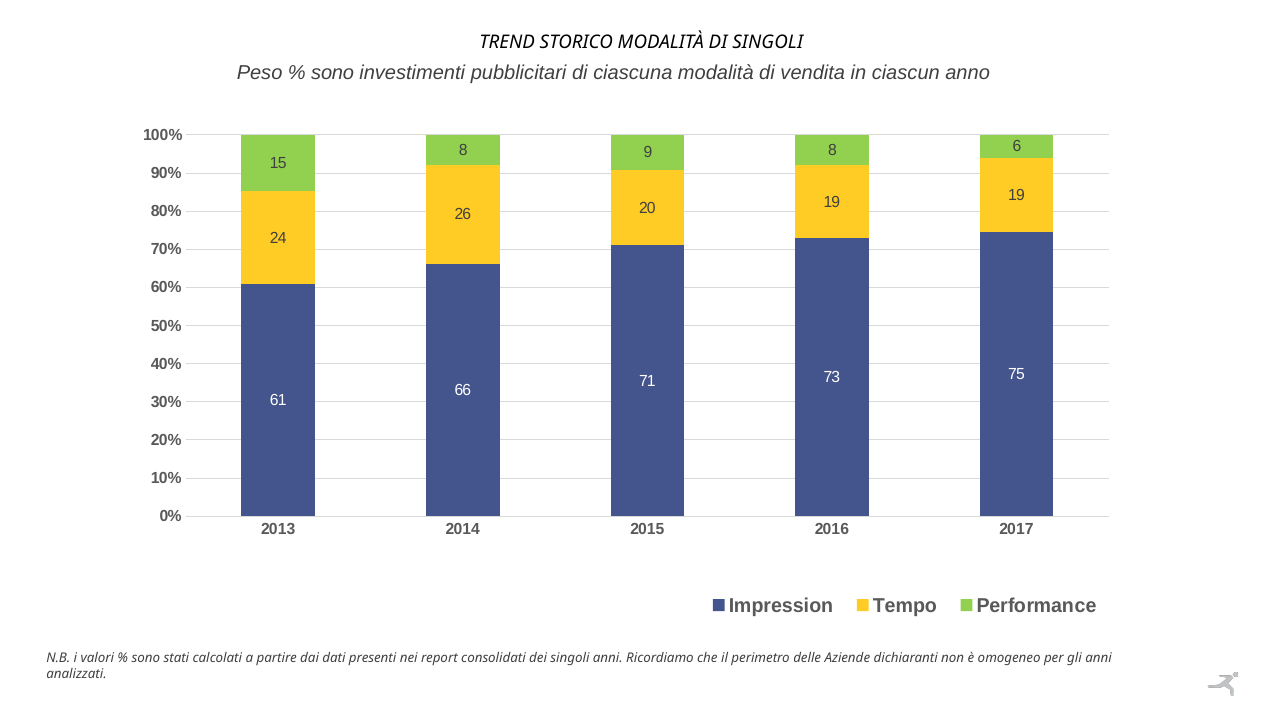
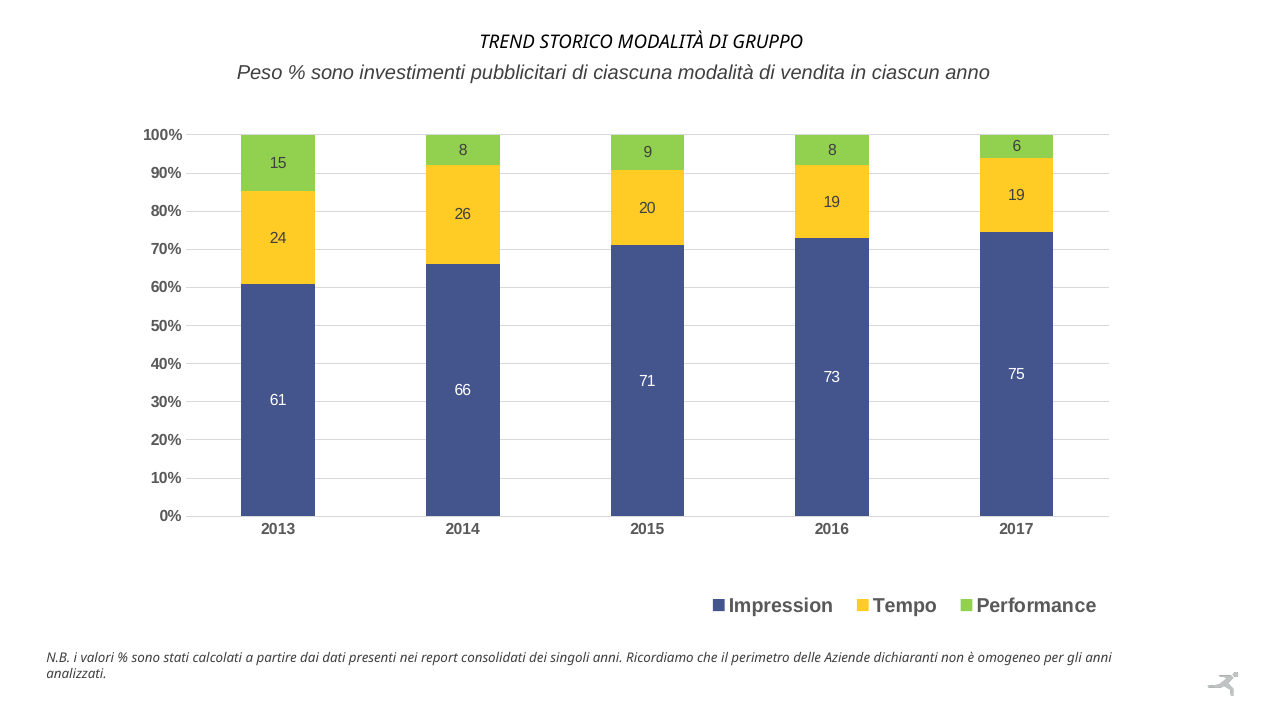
DI SINGOLI: SINGOLI -> GRUPPO
